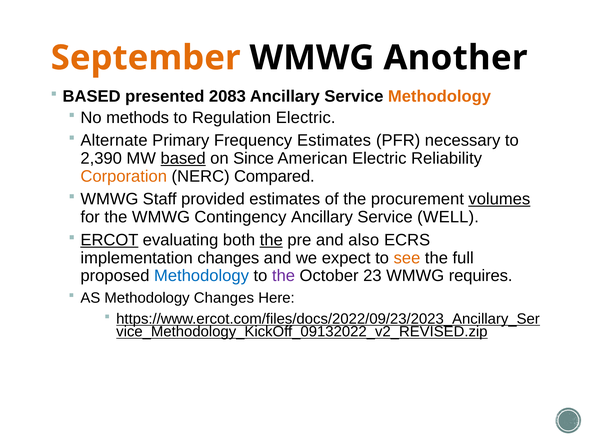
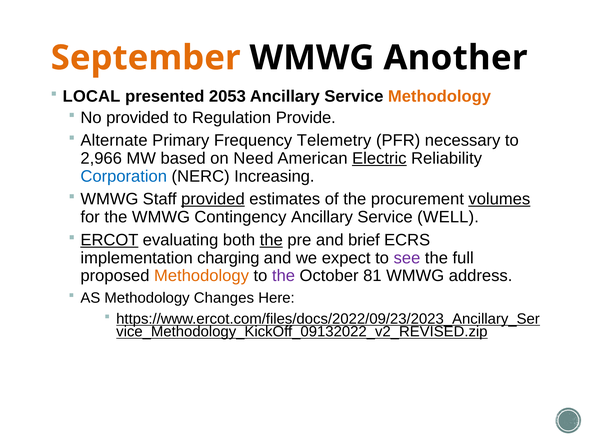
BASED at (92, 96): BASED -> LOCAL
2083: 2083 -> 2053
No methods: methods -> provided
Regulation Electric: Electric -> Provide
Frequency Estimates: Estimates -> Telemetry
2,390: 2,390 -> 2,966
based at (183, 158) underline: present -> none
Since: Since -> Need
Electric at (379, 158) underline: none -> present
Corporation colour: orange -> blue
Compared: Compared -> Increasing
provided at (213, 199) underline: none -> present
also: also -> brief
implementation changes: changes -> charging
see colour: orange -> purple
Methodology at (202, 276) colour: blue -> orange
23: 23 -> 81
requires: requires -> address
